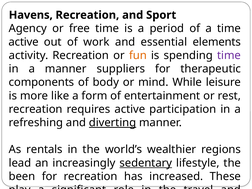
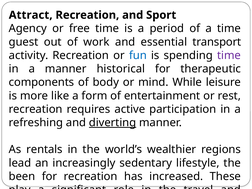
Havens: Havens -> Attract
active at (24, 42): active -> guest
elements: elements -> transport
fun colour: orange -> blue
suppliers: suppliers -> historical
sedentary underline: present -> none
